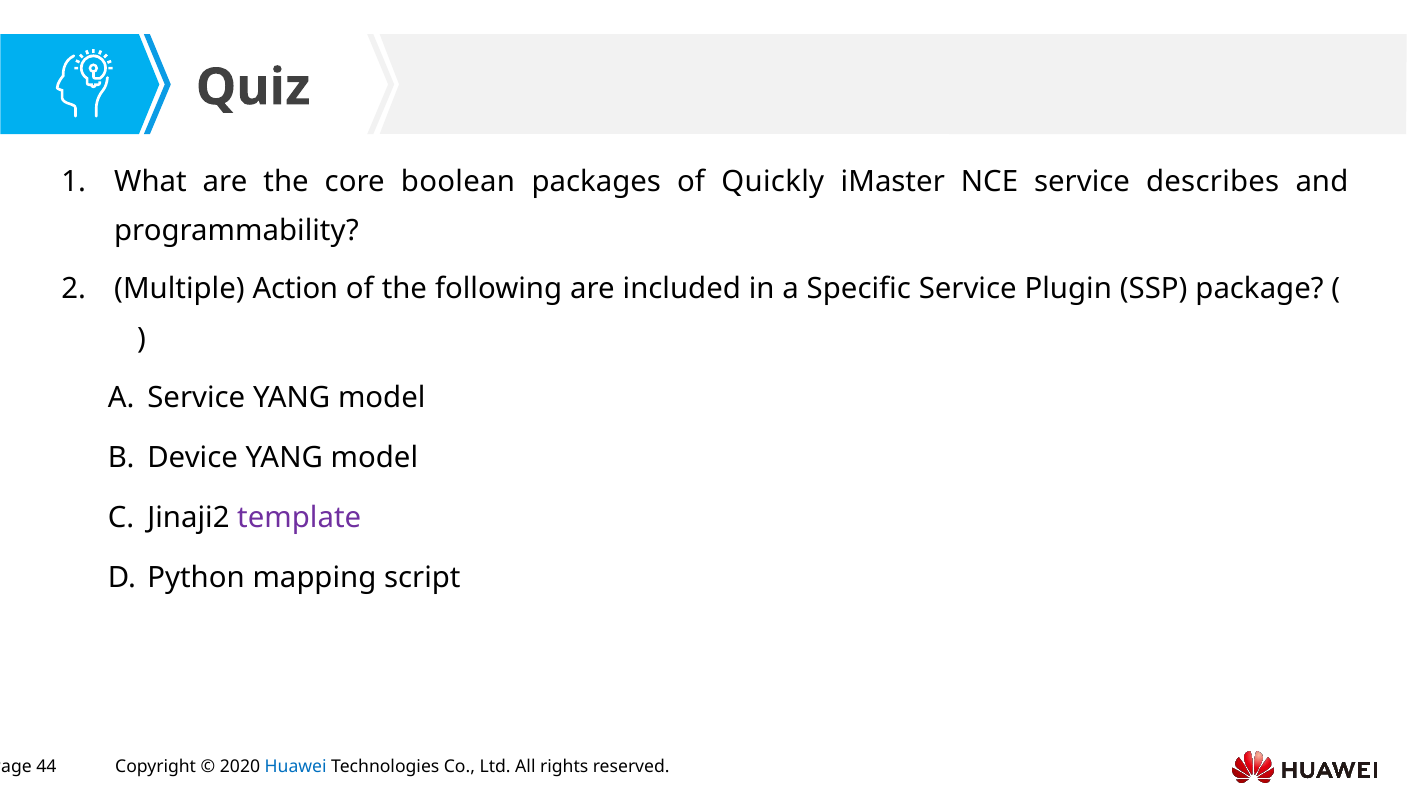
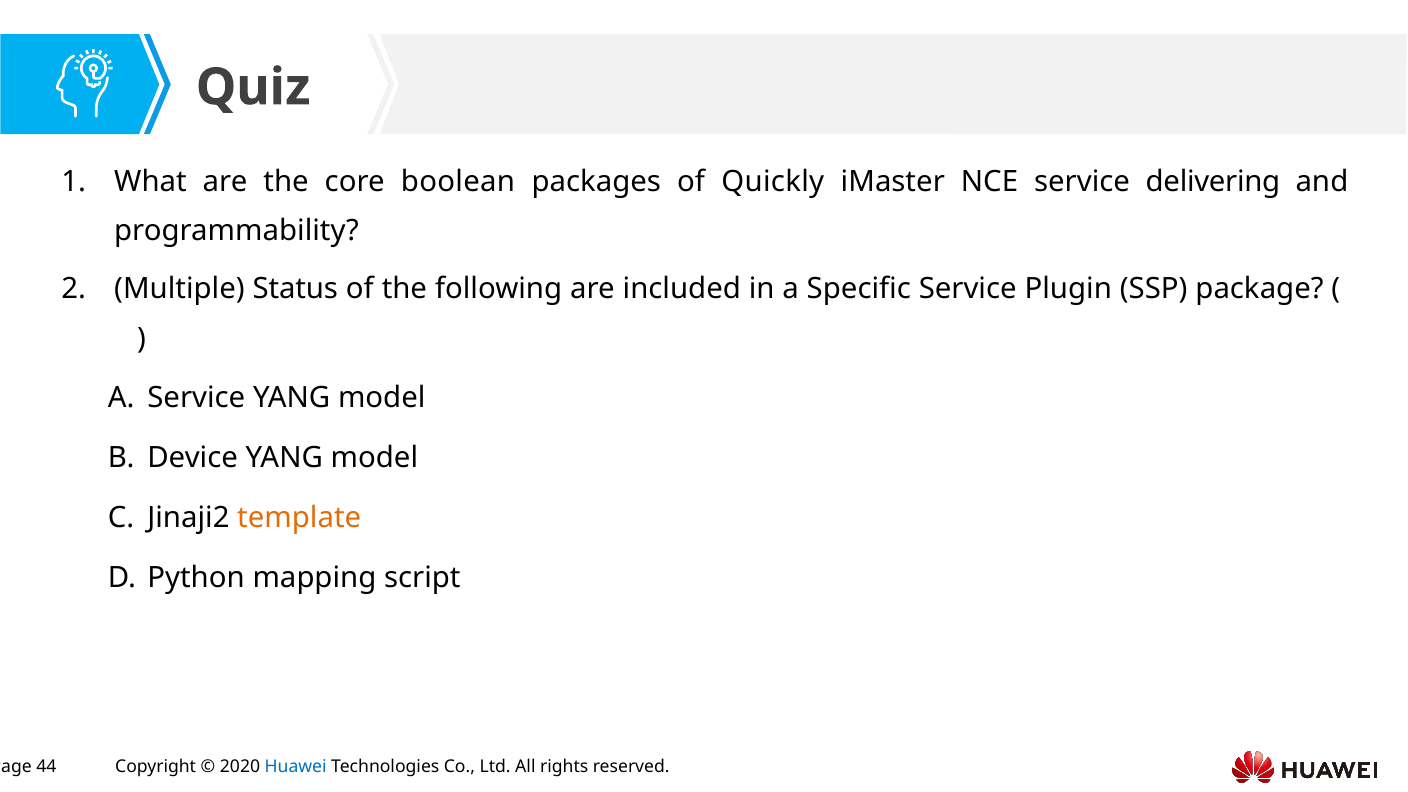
describes: describes -> delivering
Action: Action -> Status
template colour: purple -> orange
